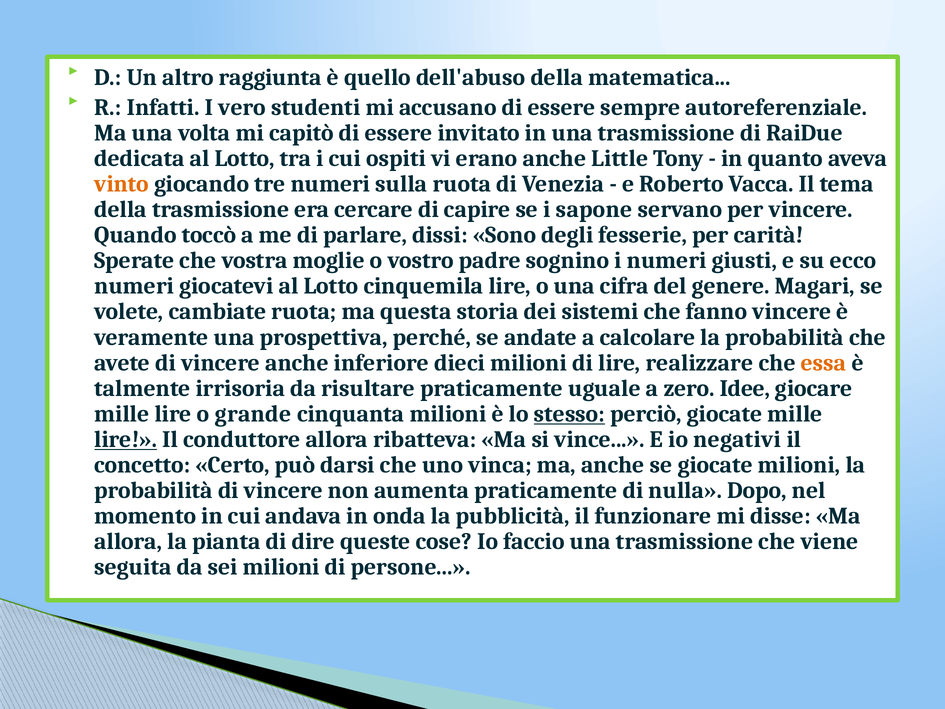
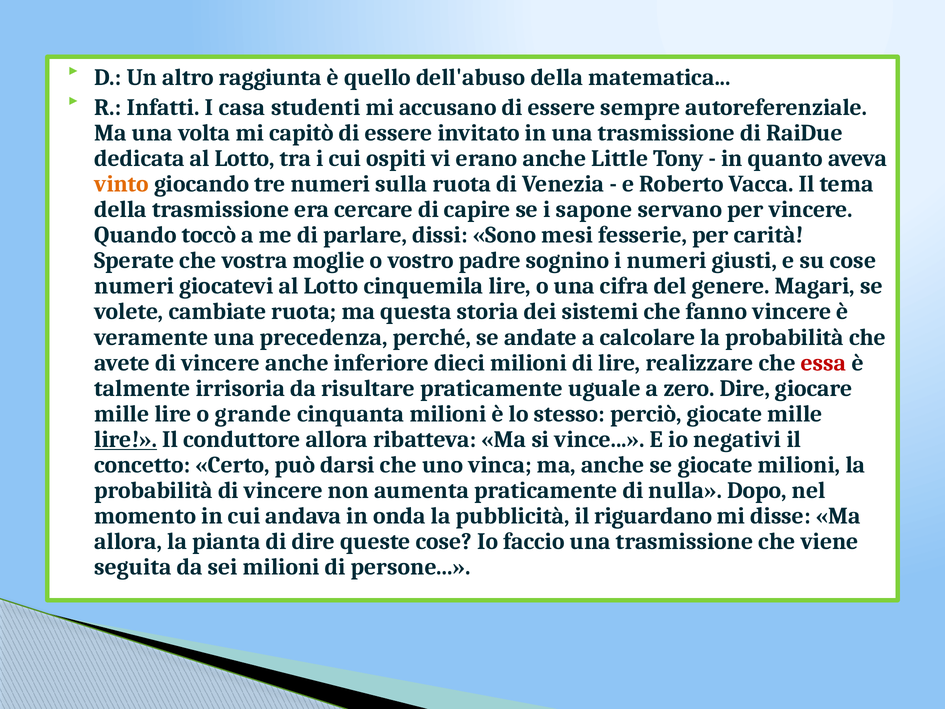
vero: vero -> casa
degli: degli -> mesi
su ecco: ecco -> cose
prospettiva: prospettiva -> precedenza
essa colour: orange -> red
zero Idee: Idee -> Dire
stesso underline: present -> none
funzionare: funzionare -> riguardano
